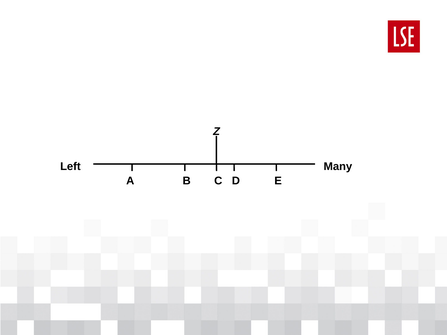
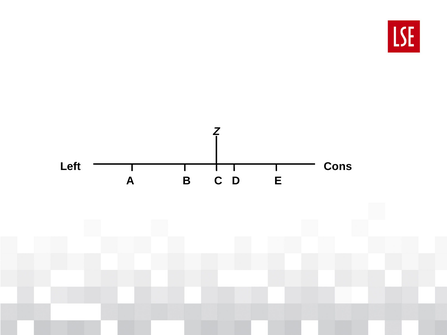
Many: Many -> Cons
